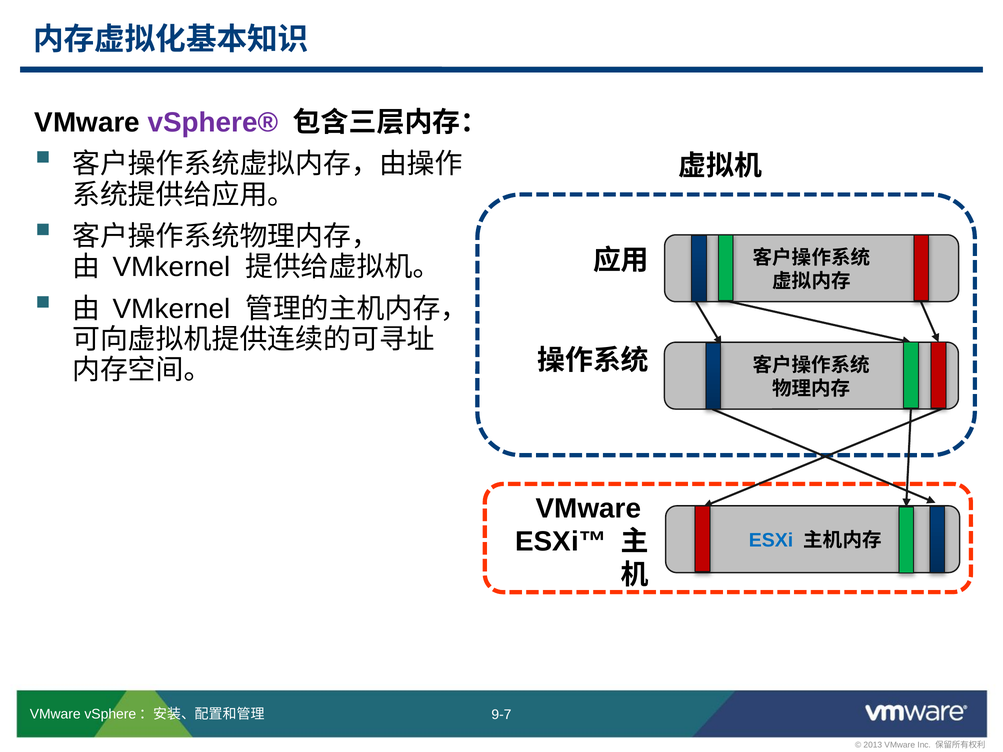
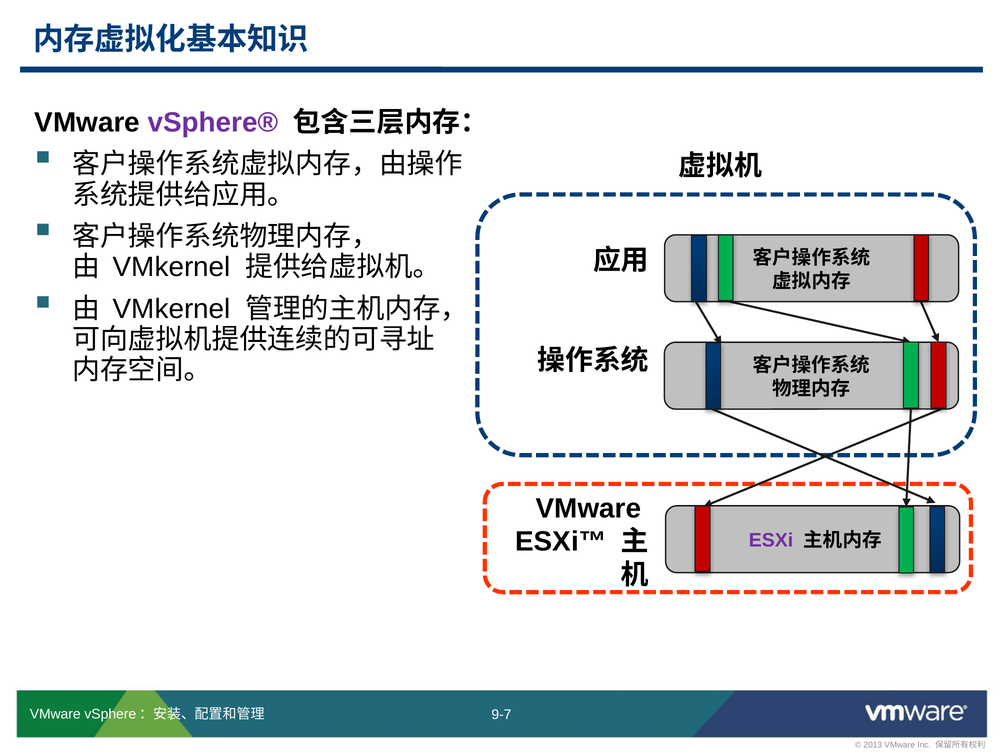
ESXi colour: blue -> purple
